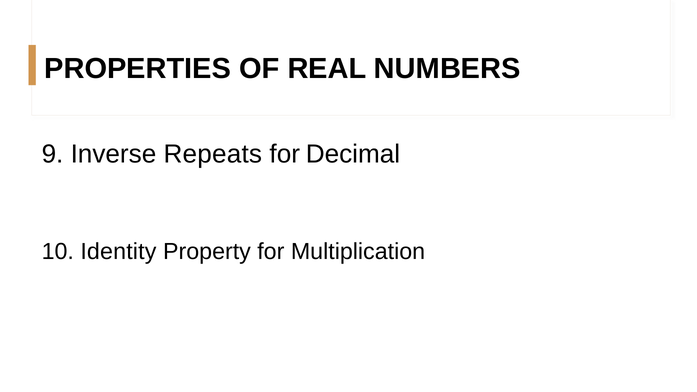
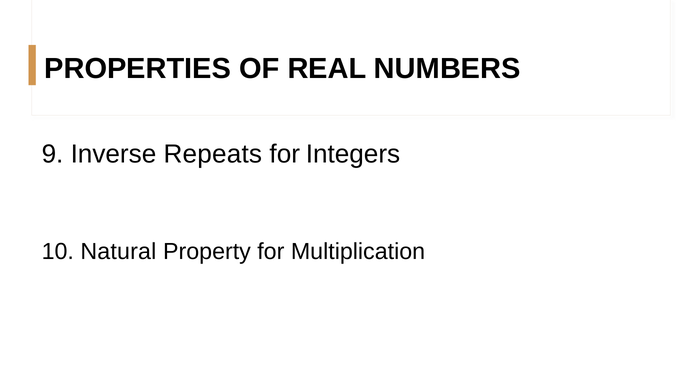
Decimal: Decimal -> Integers
Identity: Identity -> Natural
